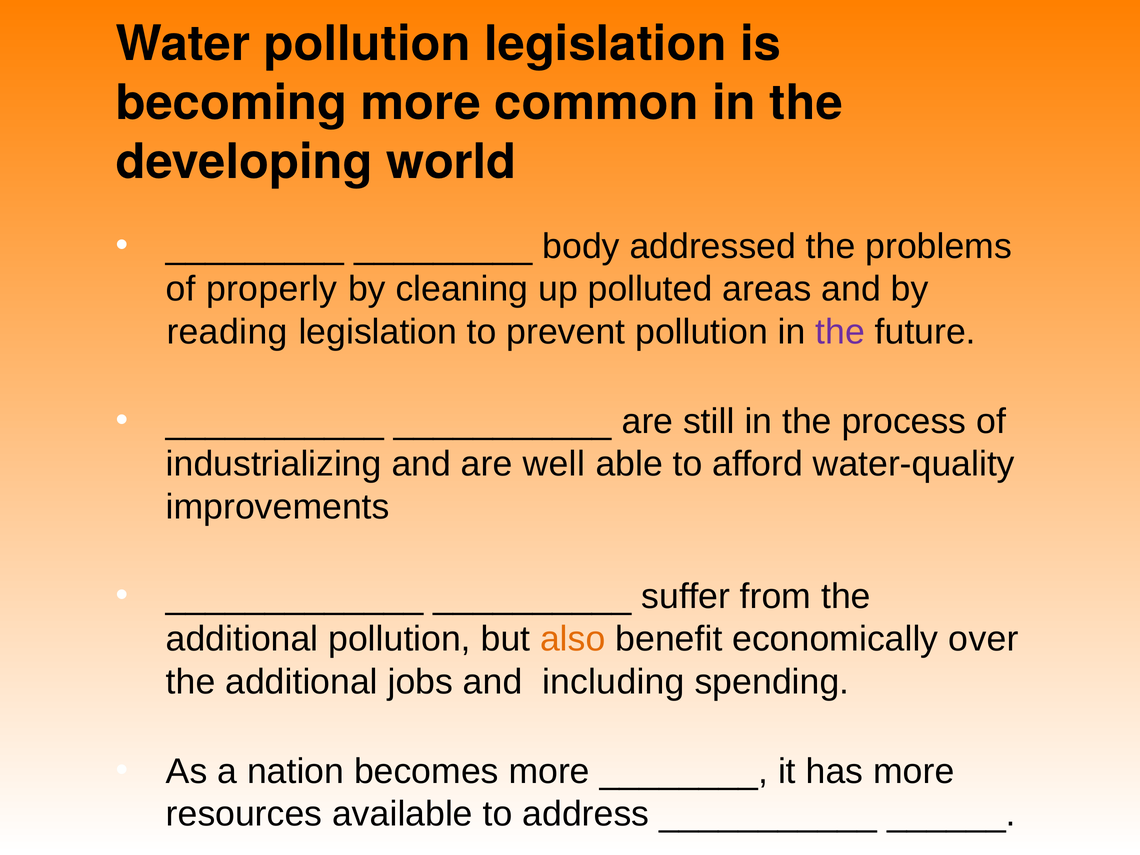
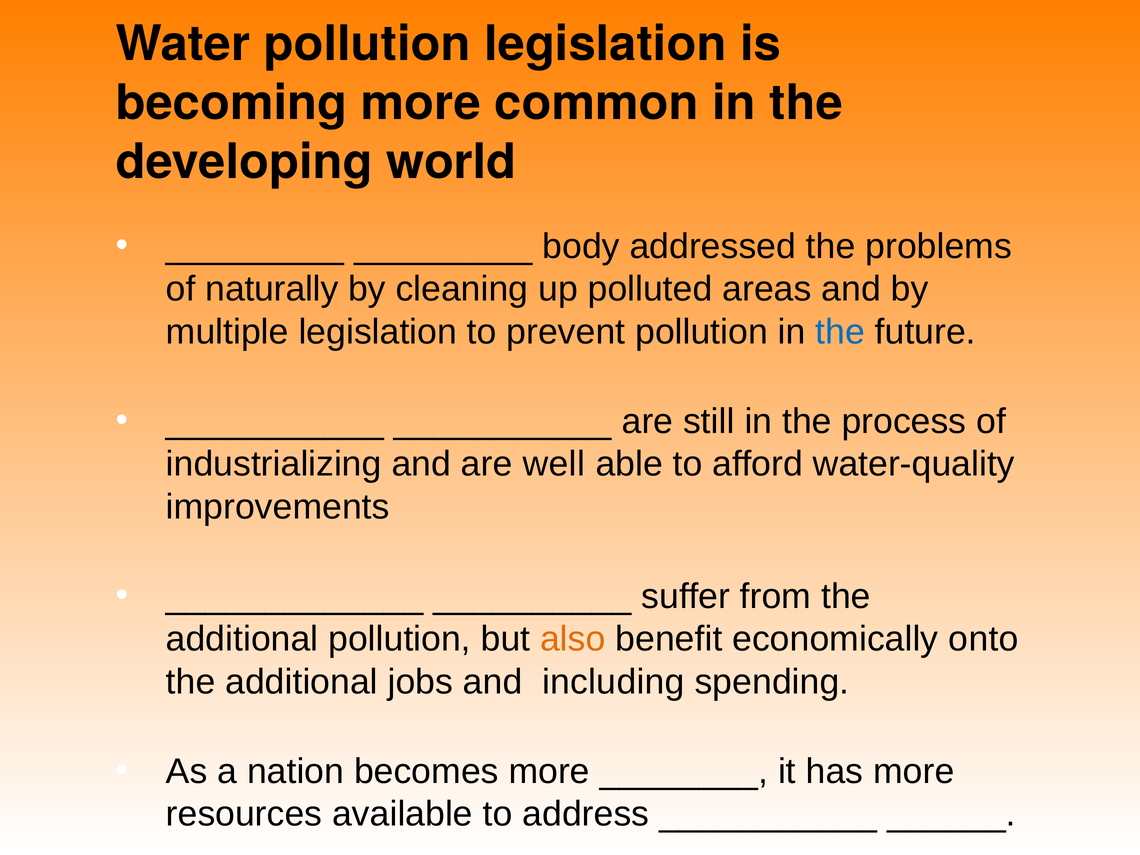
properly: properly -> naturally
reading: reading -> multiple
the at (840, 332) colour: purple -> blue
over: over -> onto
